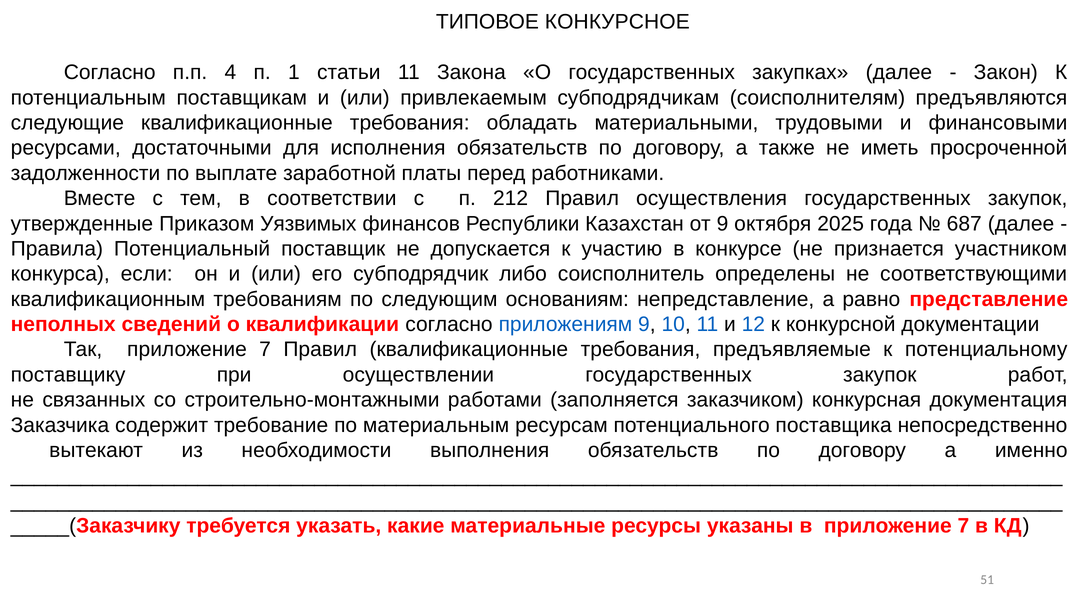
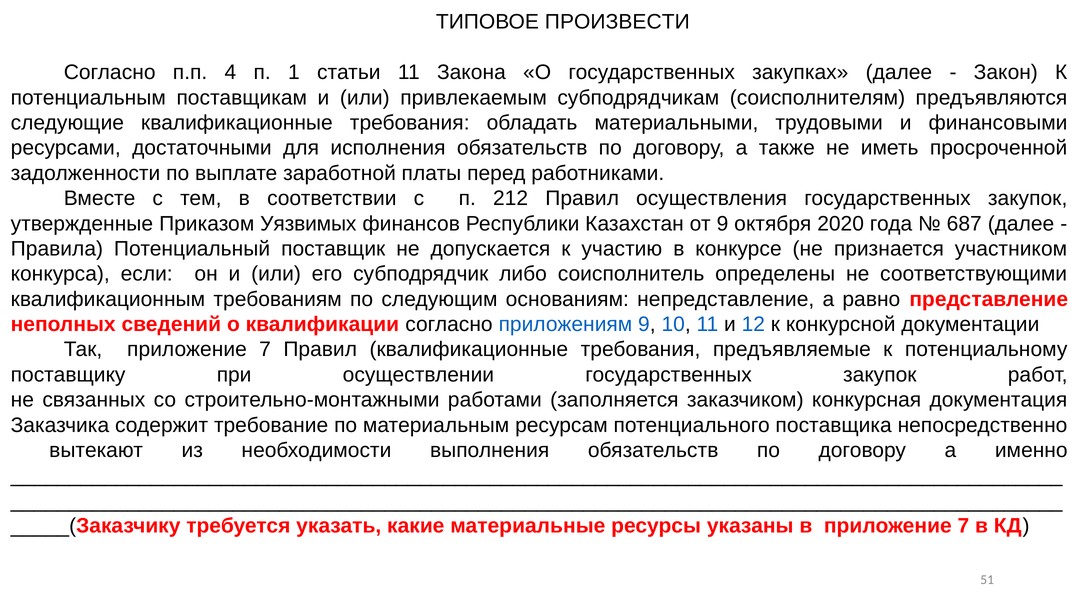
КОНКУРСНОЕ: КОНКУРСНОЕ -> ПРОИЗВЕСТИ
2025: 2025 -> 2020
